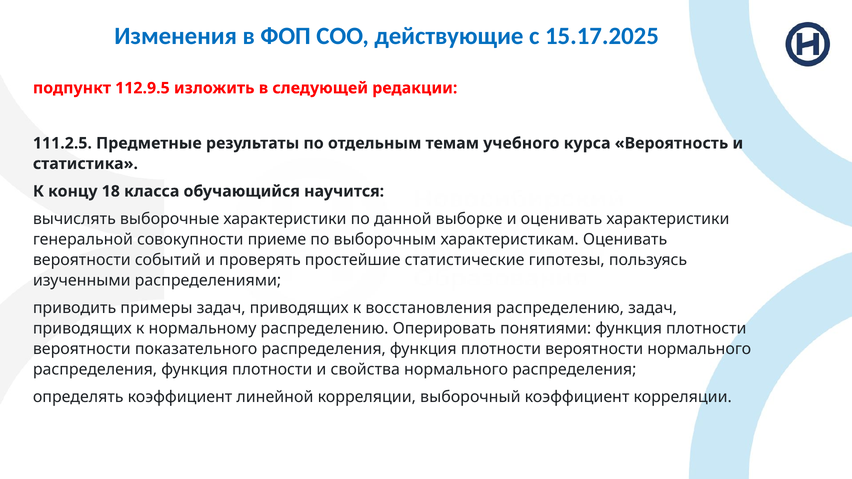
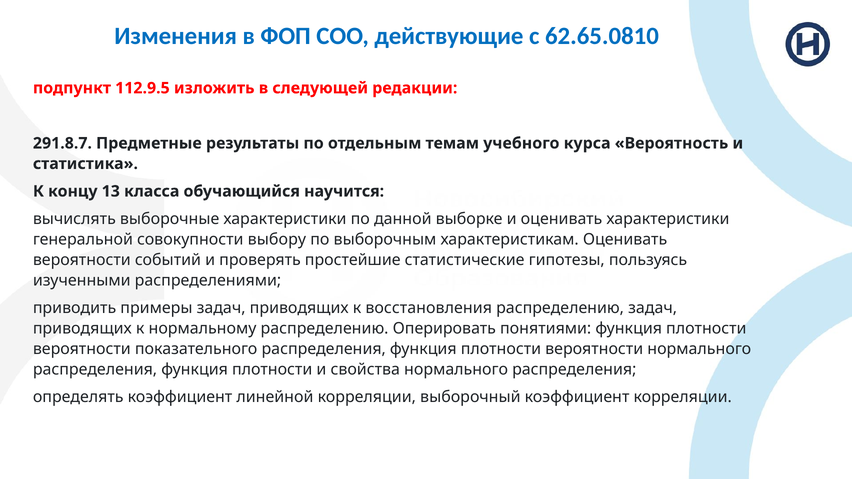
15.17.2025: 15.17.2025 -> 62.65.0810
111.2.5: 111.2.5 -> 291.8.7
18: 18 -> 13
приеме: приеме -> выбору
